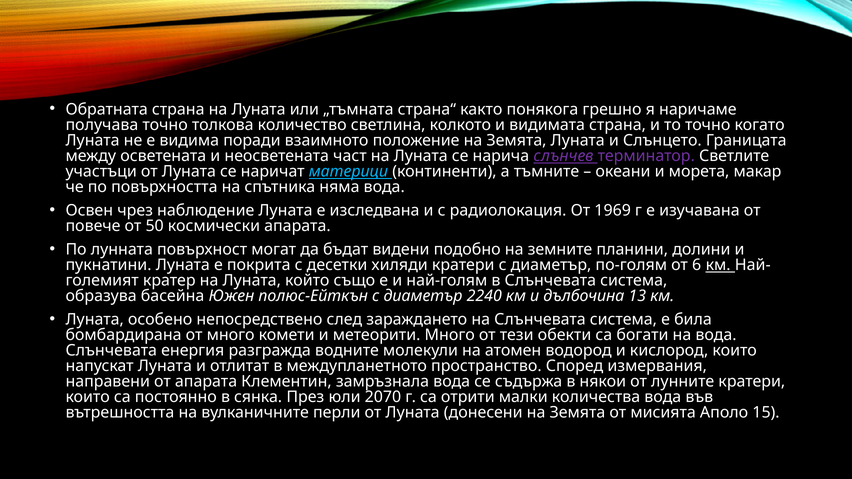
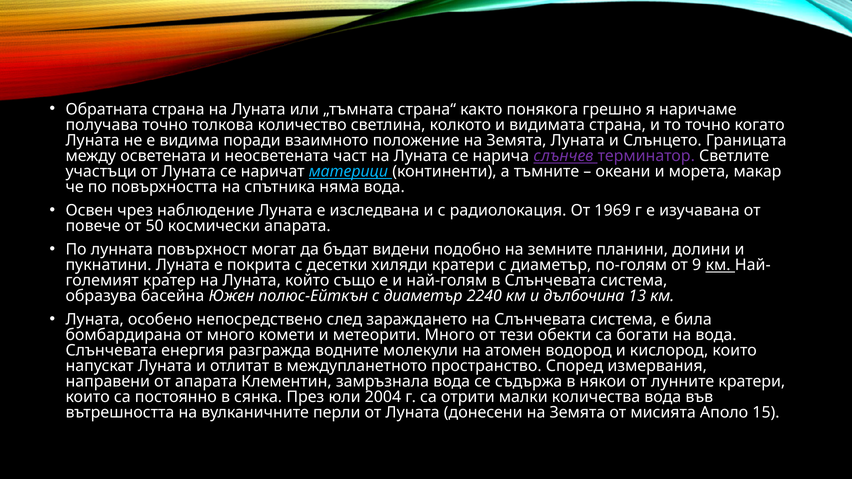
6: 6 -> 9
2070: 2070 -> 2004
